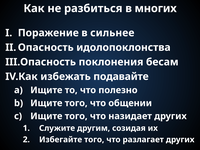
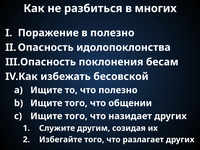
в сильнее: сильнее -> полезно
подавайте: подавайте -> бесовской
